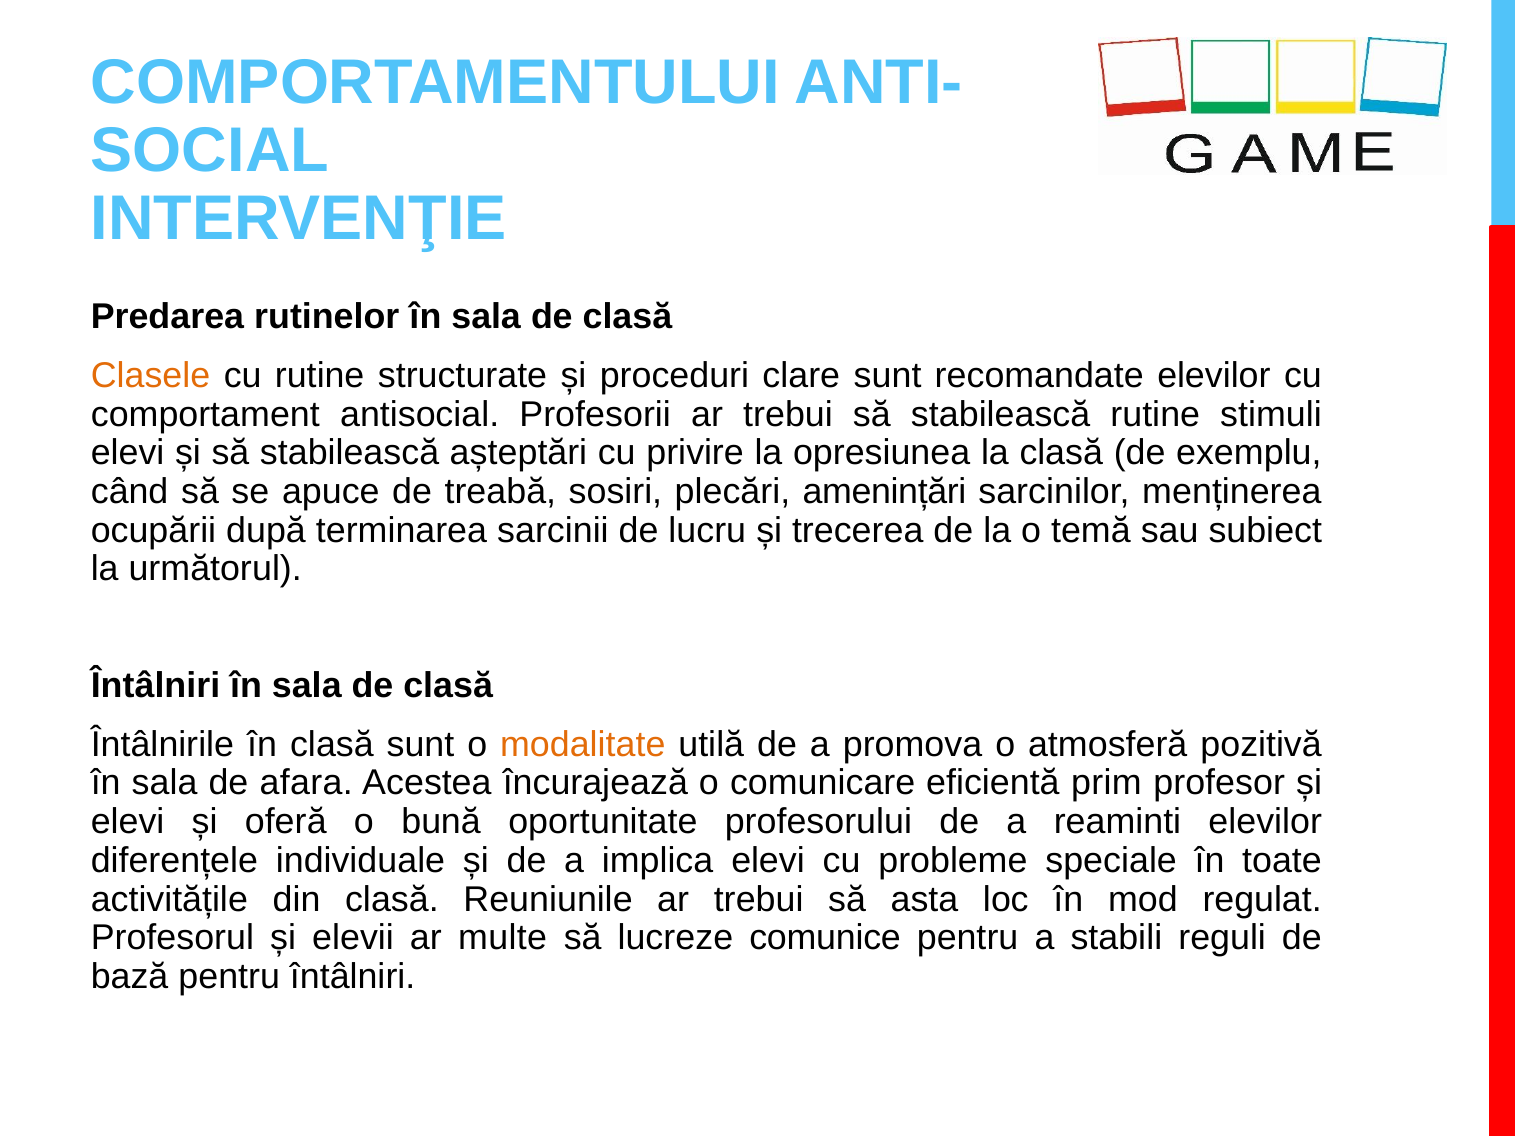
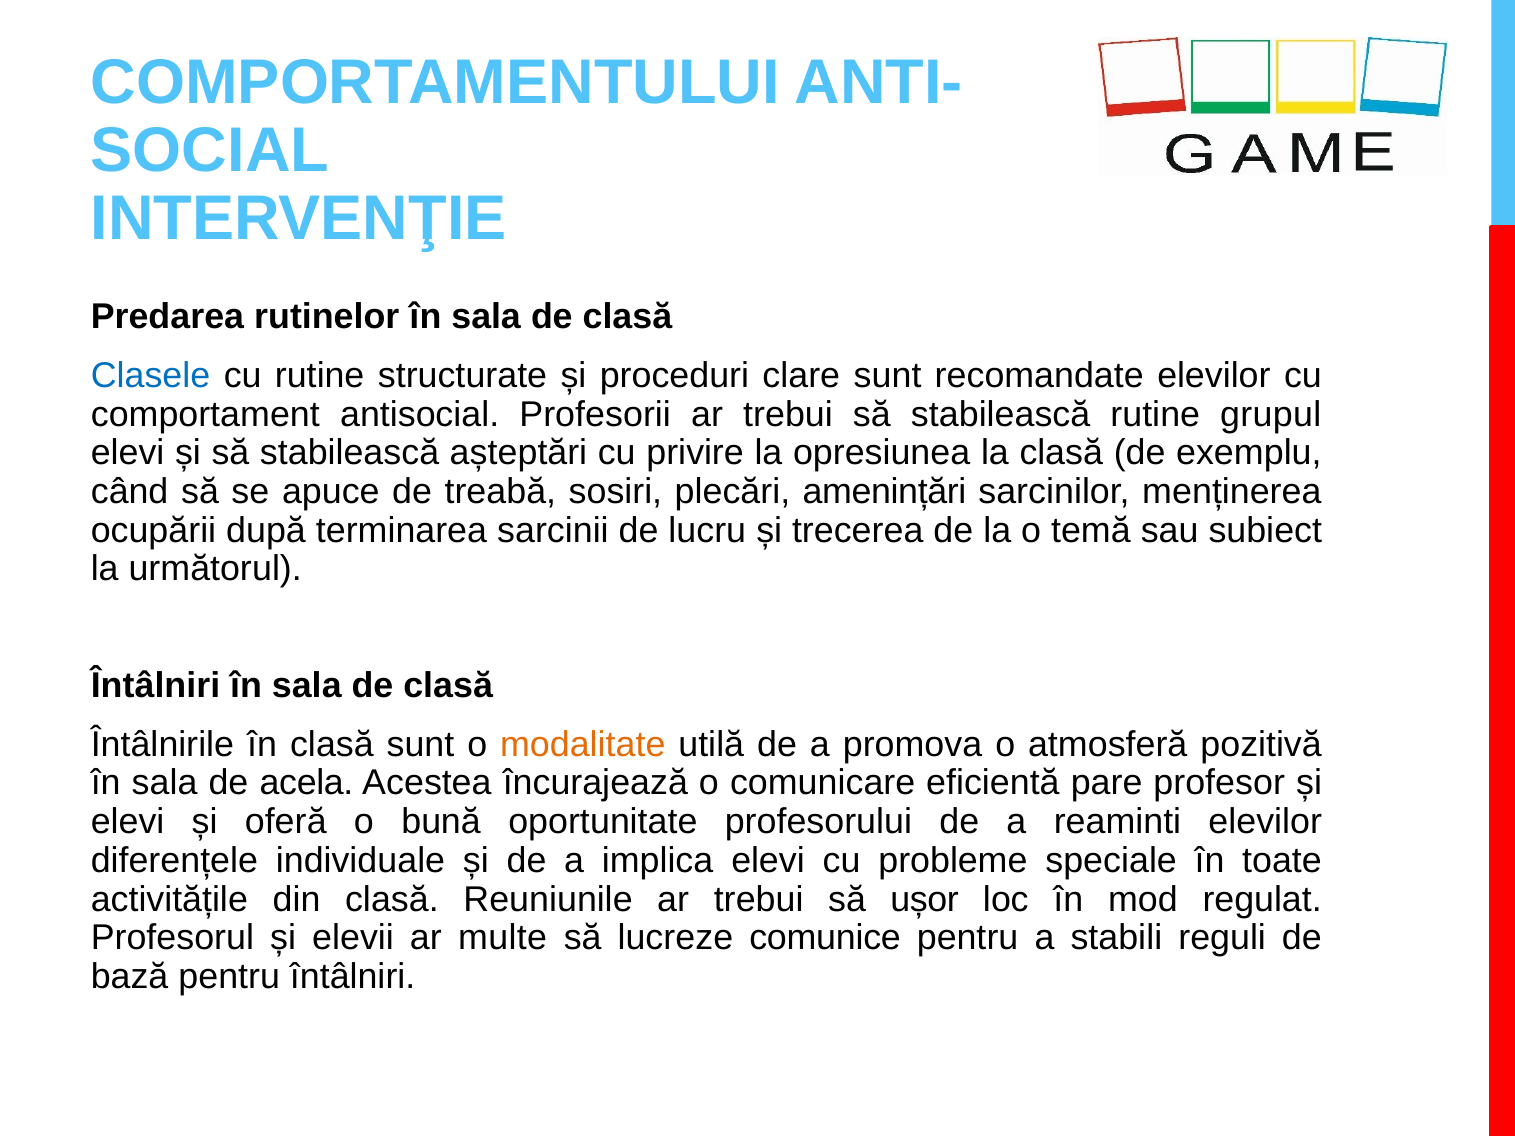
Clasele colour: orange -> blue
stimuli: stimuli -> grupul
afara: afara -> acela
prim: prim -> pare
asta: asta -> ușor
